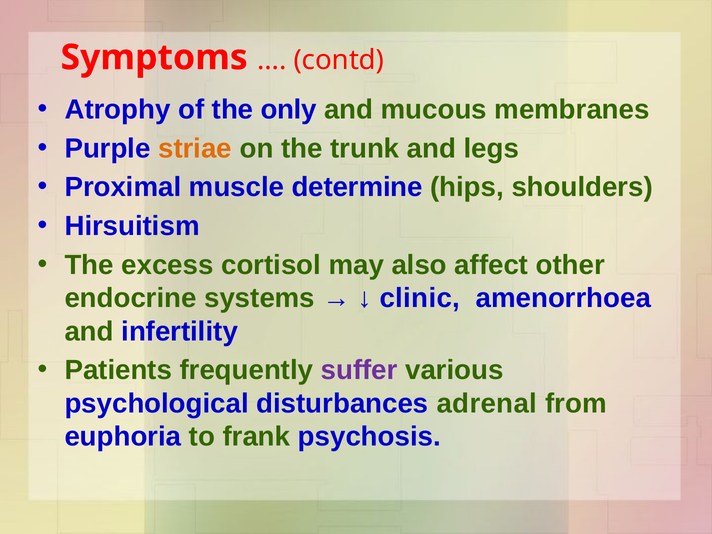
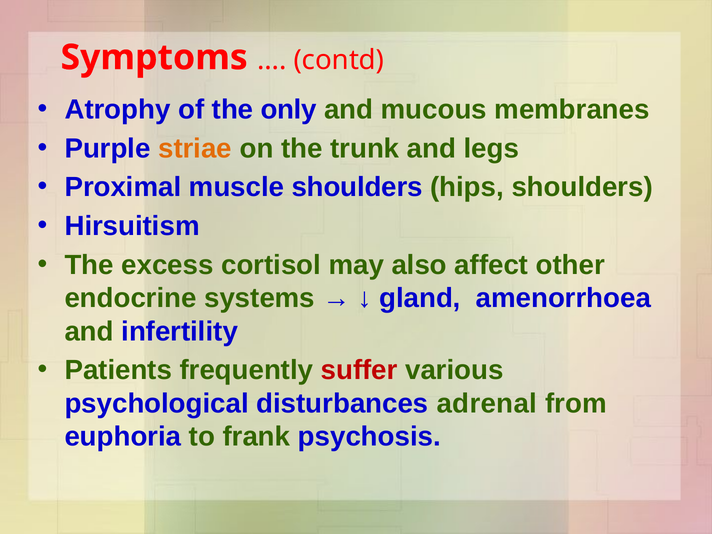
muscle determine: determine -> shoulders
clinic: clinic -> gland
suffer colour: purple -> red
